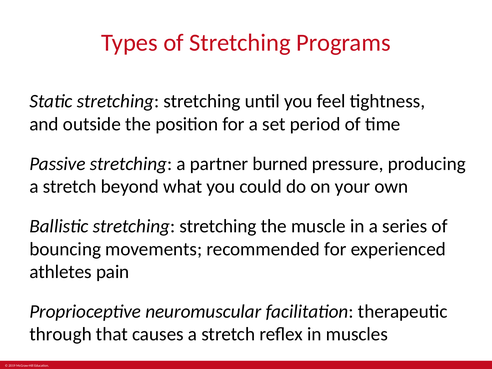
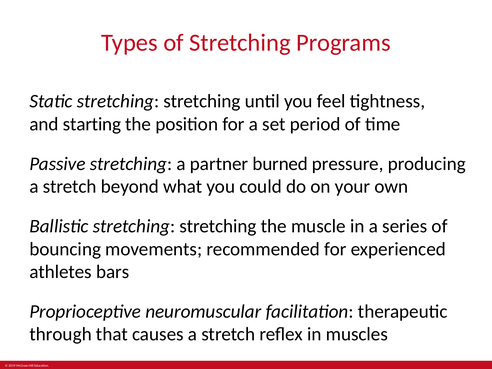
outside: outside -> starting
pain: pain -> bars
